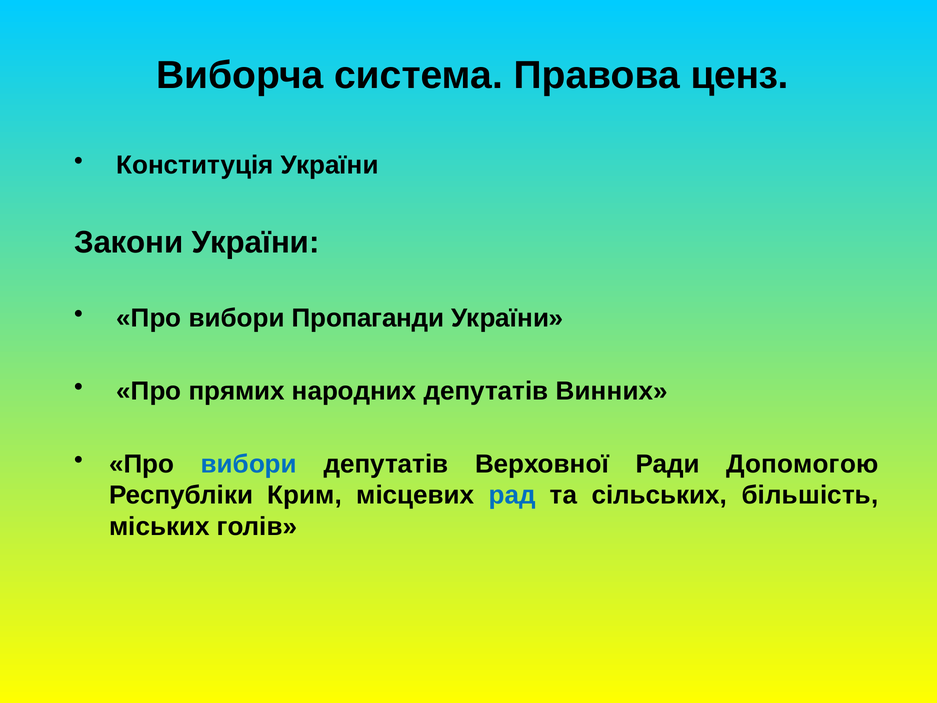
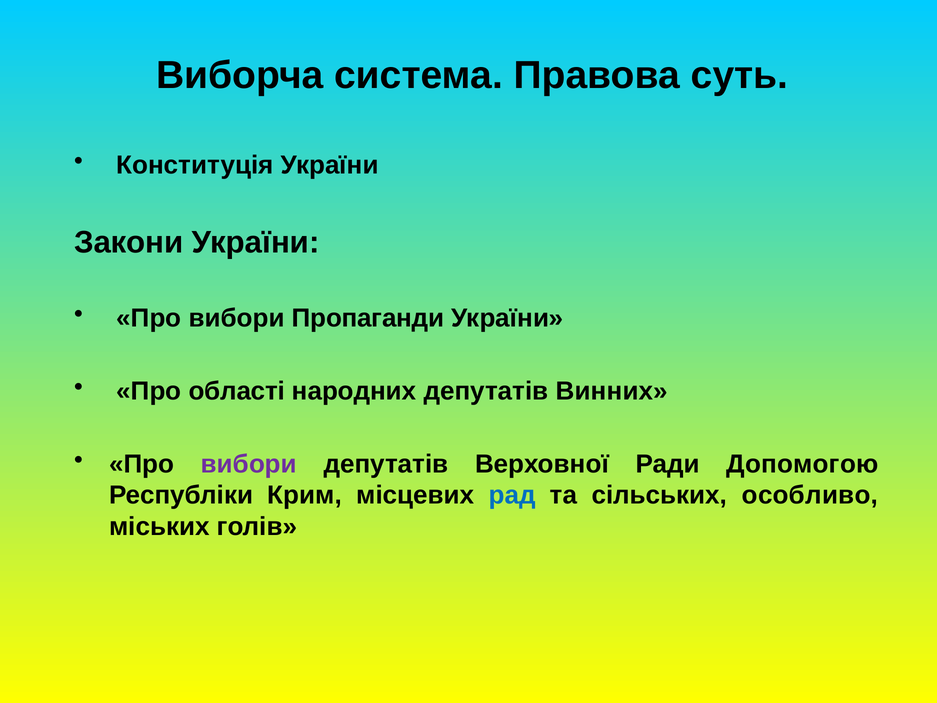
ценз: ценз -> суть
прямих: прямих -> області
вибори at (249, 464) colour: blue -> purple
більшість: більшість -> особливо
